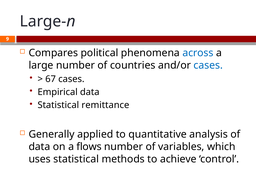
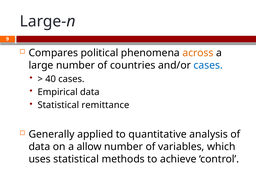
across colour: blue -> orange
67: 67 -> 40
flows: flows -> allow
